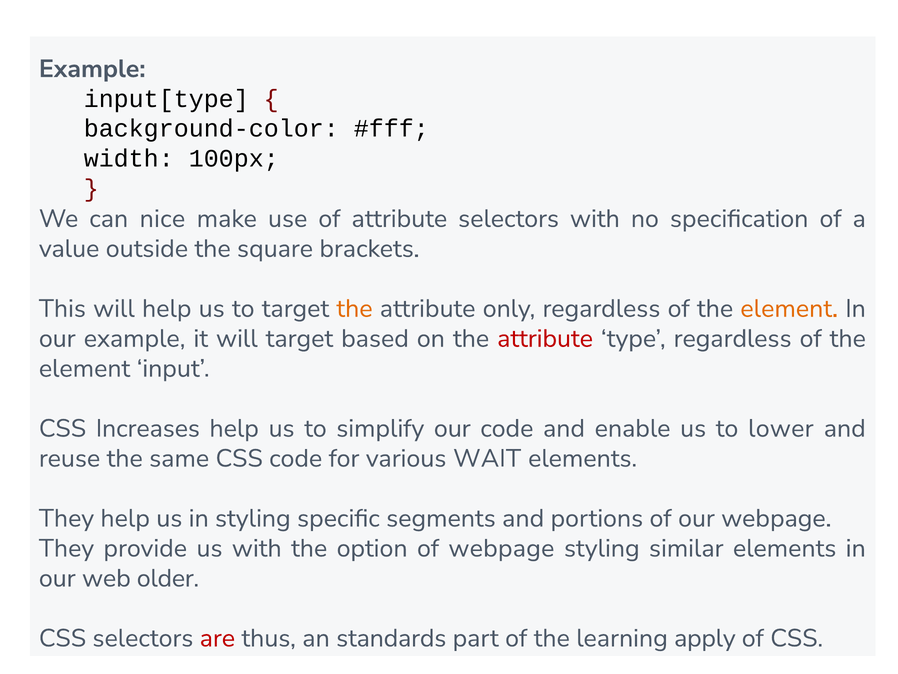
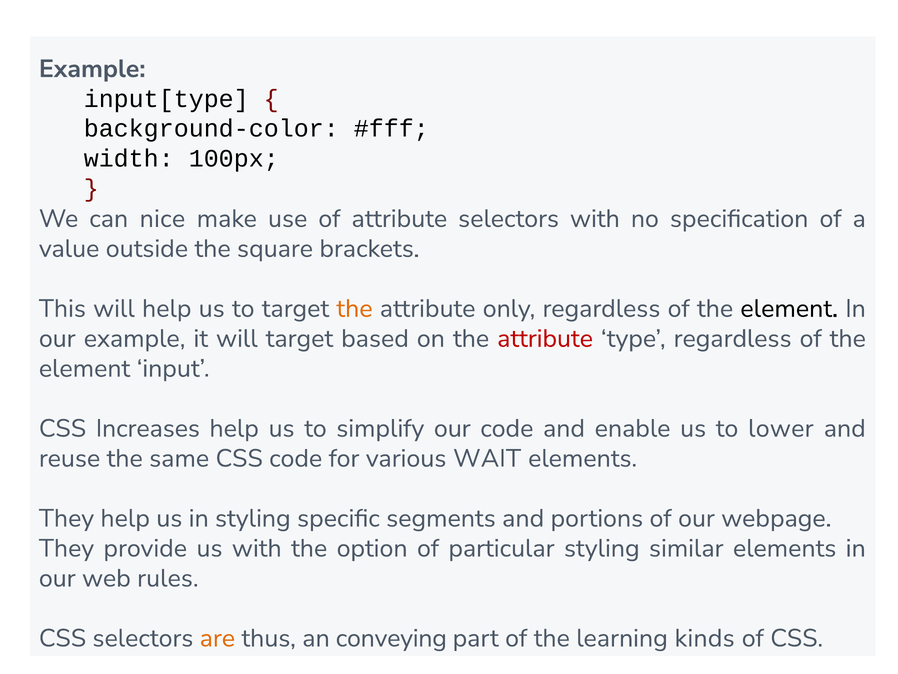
element at (789, 308) colour: orange -> black
of webpage: webpage -> particular
older: older -> rules
are colour: red -> orange
standards: standards -> conveying
apply: apply -> kinds
